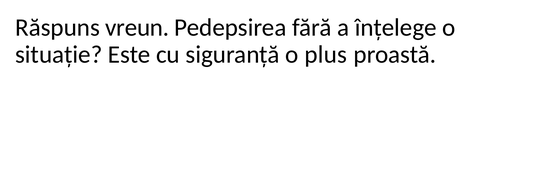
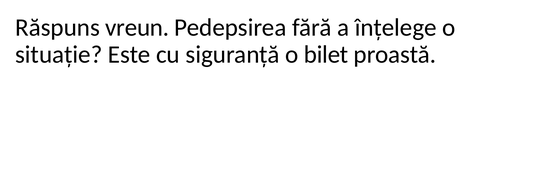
plus: plus -> bilet
